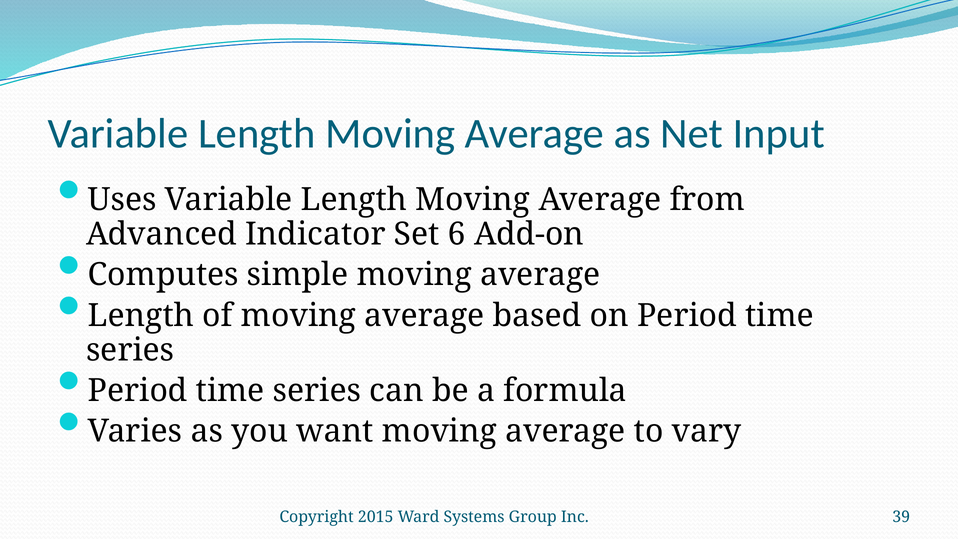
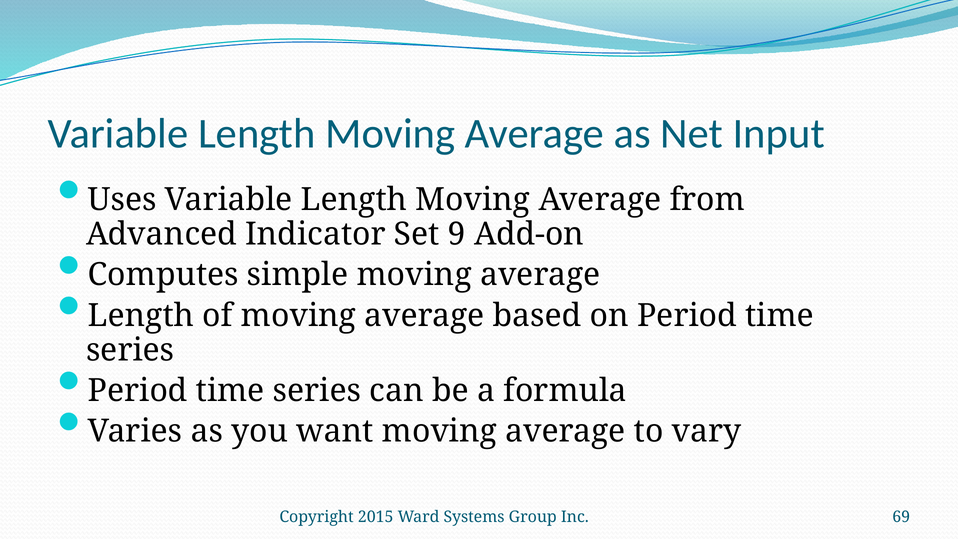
6: 6 -> 9
39: 39 -> 69
